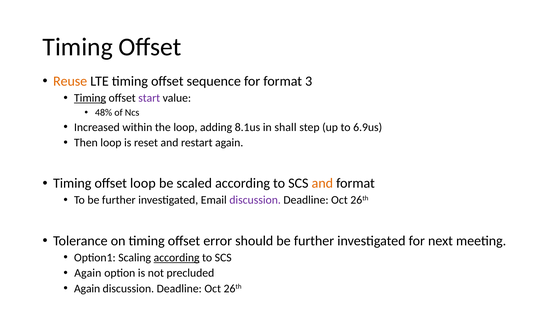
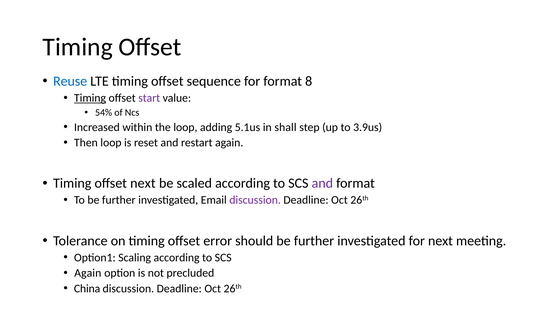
Reuse colour: orange -> blue
3: 3 -> 8
48%: 48% -> 54%
8.1us: 8.1us -> 5.1us
6.9us: 6.9us -> 3.9us
offset loop: loop -> next
and at (322, 183) colour: orange -> purple
according at (177, 257) underline: present -> none
Again at (87, 288): Again -> China
